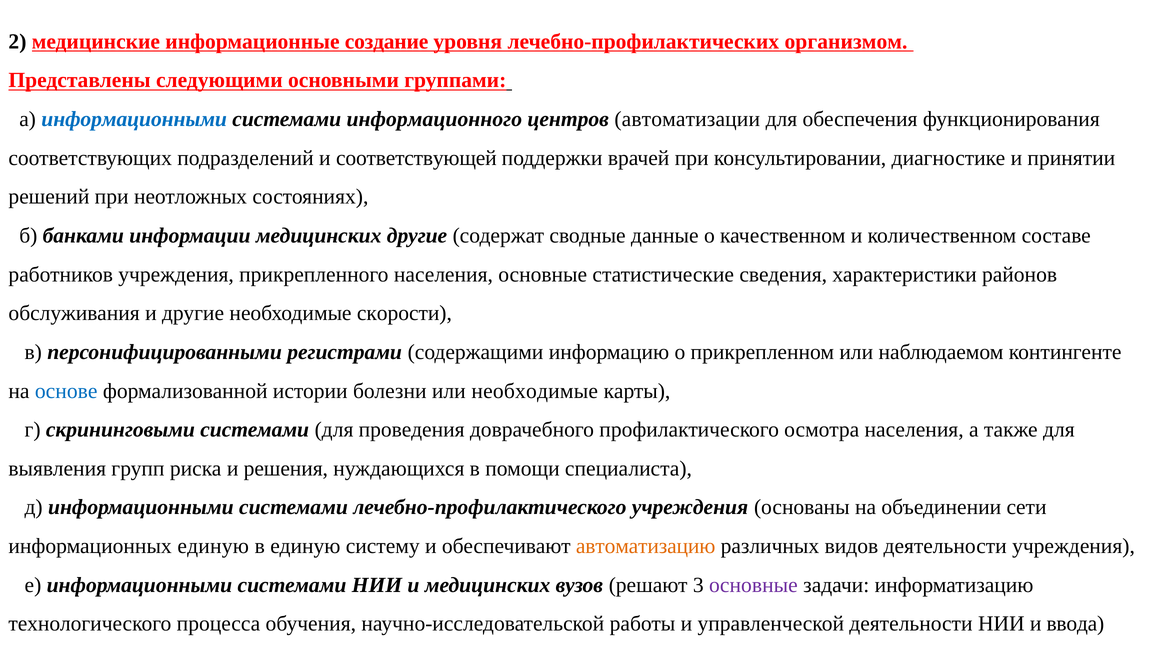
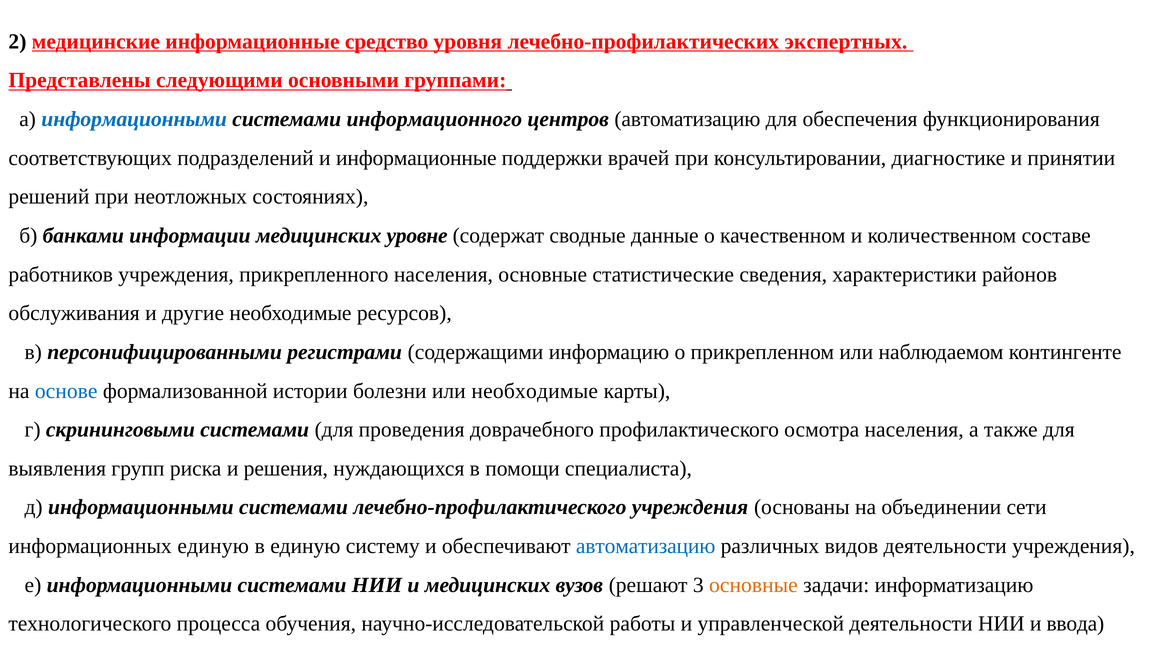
создание: создание -> средство
организмом: организмом -> экспертных
центров автоматизации: автоматизации -> автоматизацию
и соответствующей: соответствующей -> информационные
медицинских другие: другие -> уровне
скорости: скорости -> ресурсов
автоматизацию at (646, 546) colour: orange -> blue
основные at (753, 584) colour: purple -> orange
